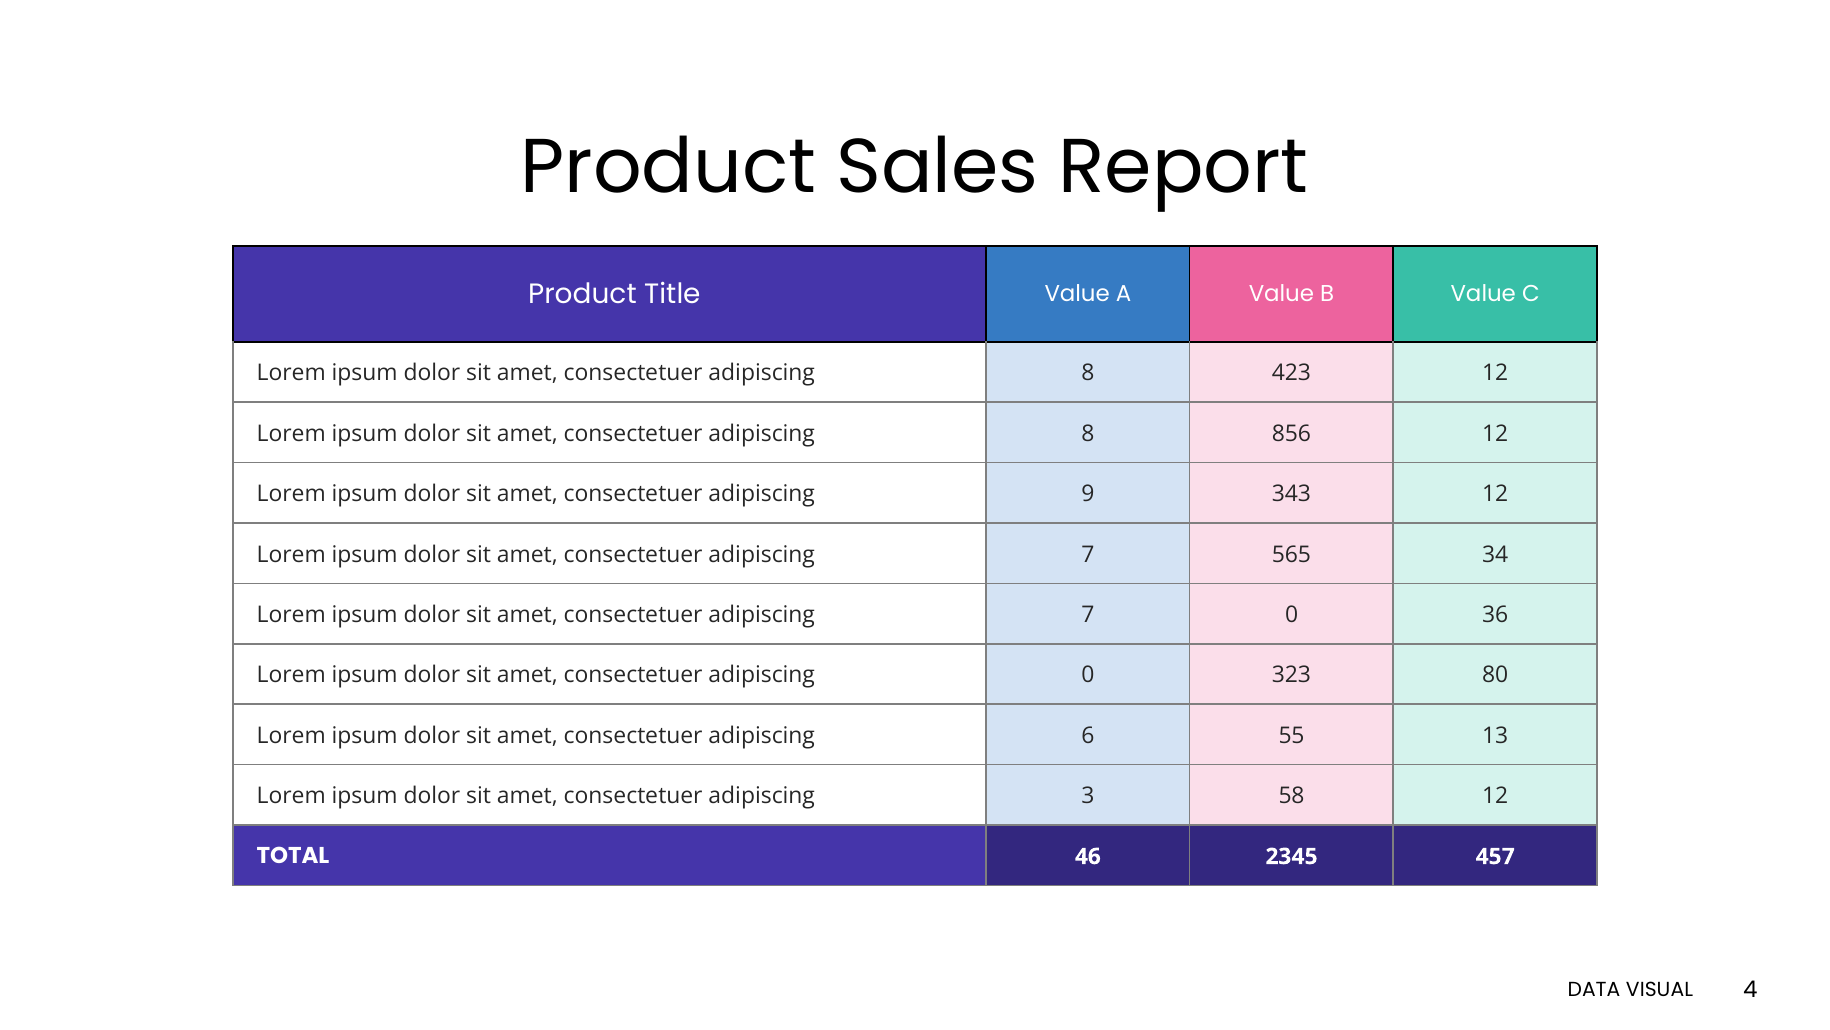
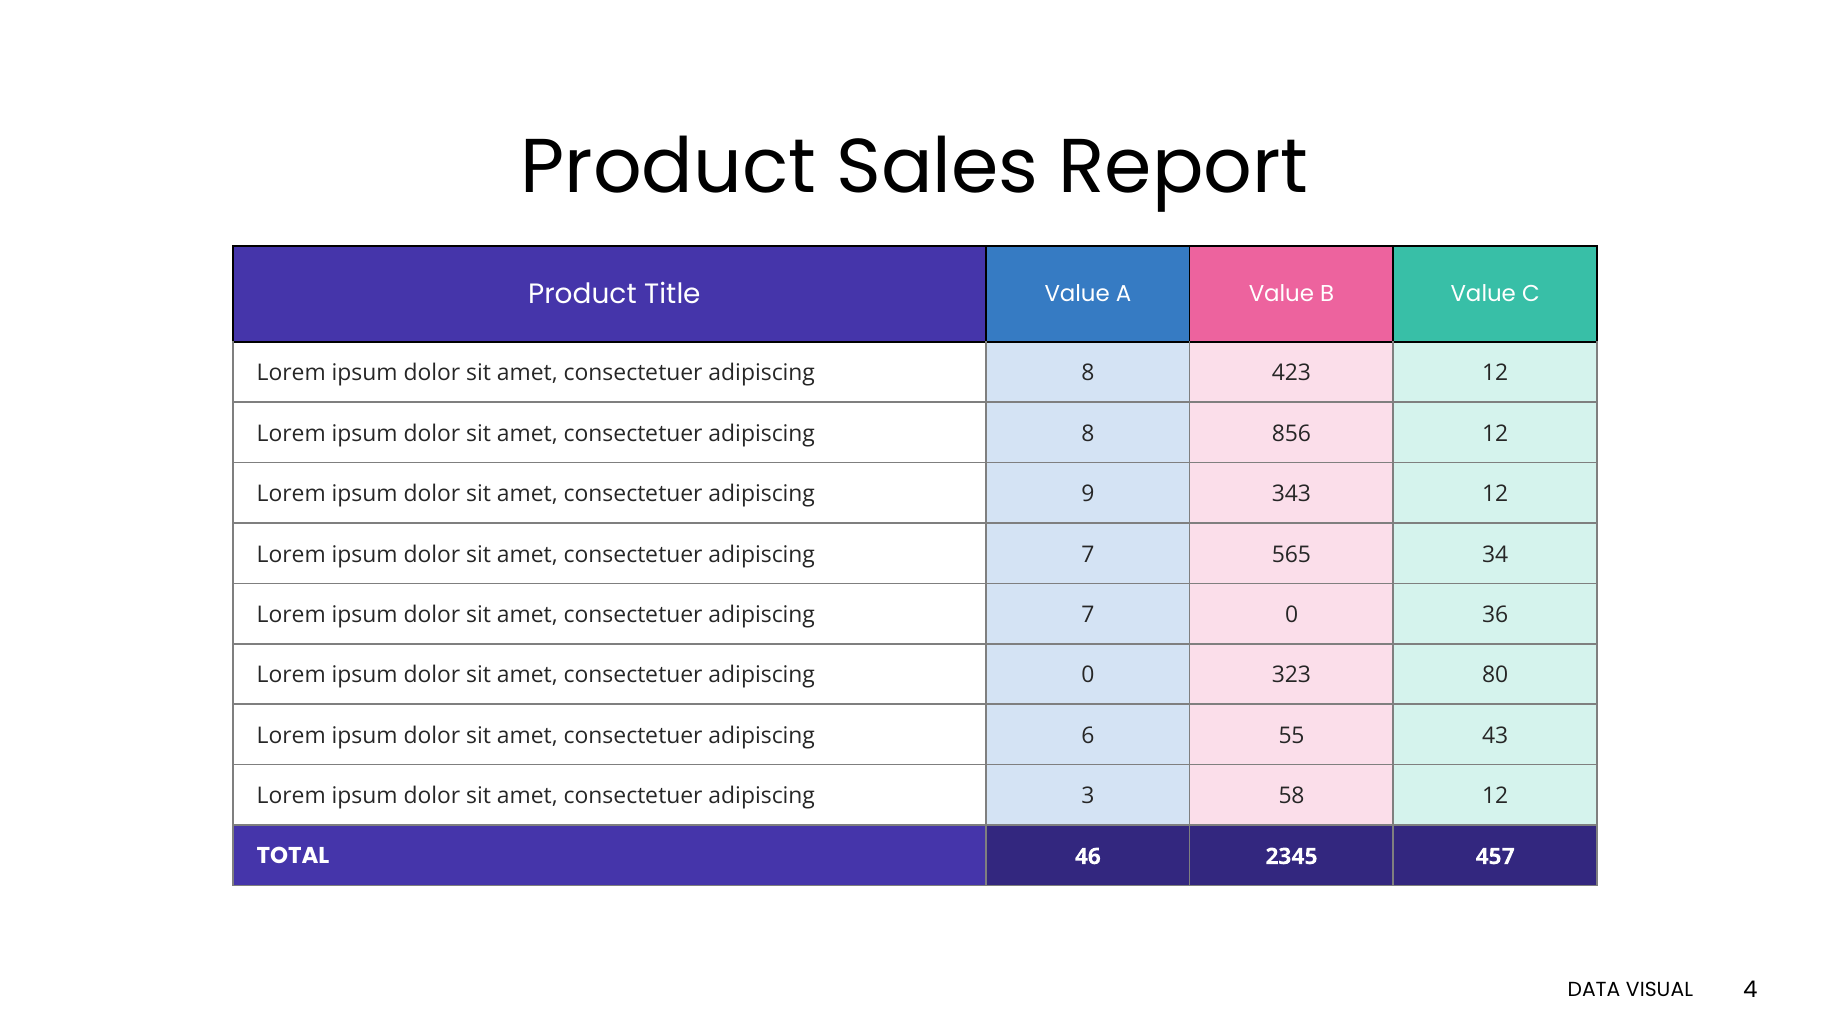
13: 13 -> 43
